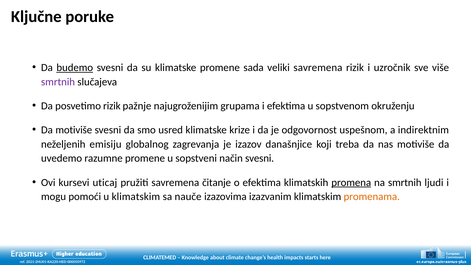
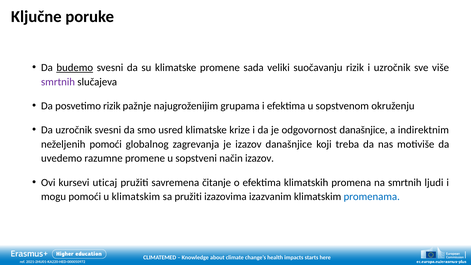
veliki savremena: savremena -> suočavanju
Da motiviše: motiviše -> uzročnik
odgovornost uspešnom: uspešnom -> današnjice
neželjenih emisiju: emisiju -> pomoći
način svesni: svesni -> izazov
promena underline: present -> none
sa nauče: nauče -> pružiti
promenama colour: orange -> blue
